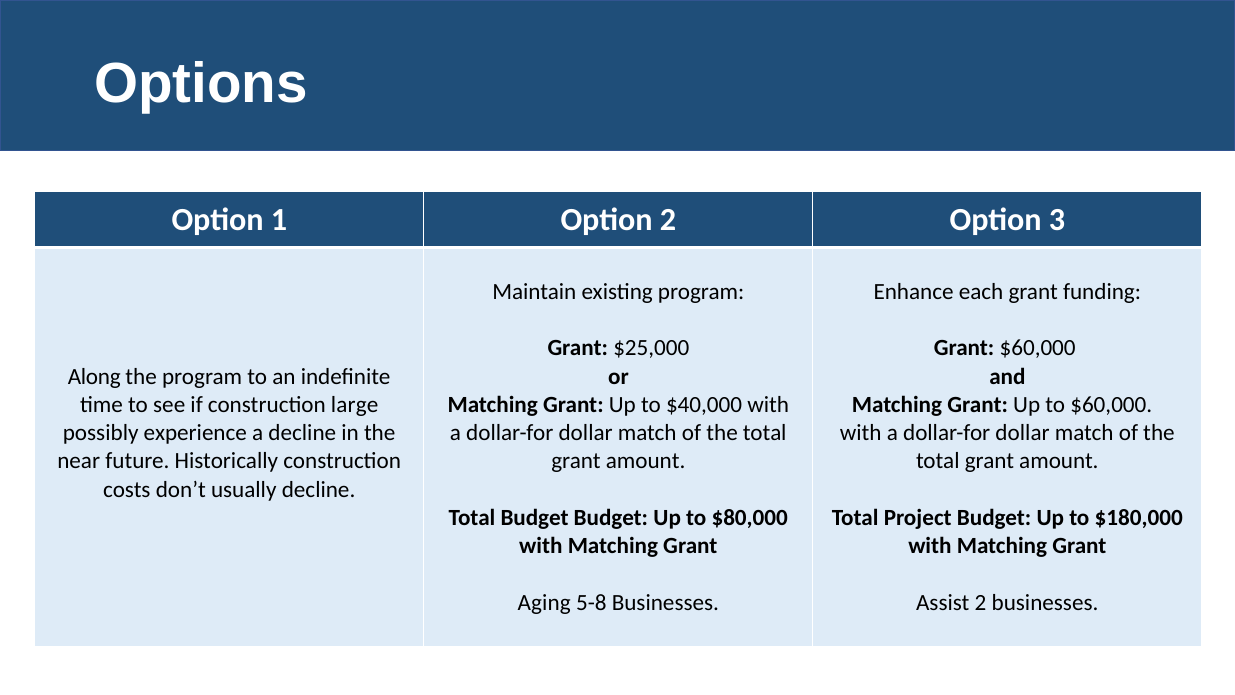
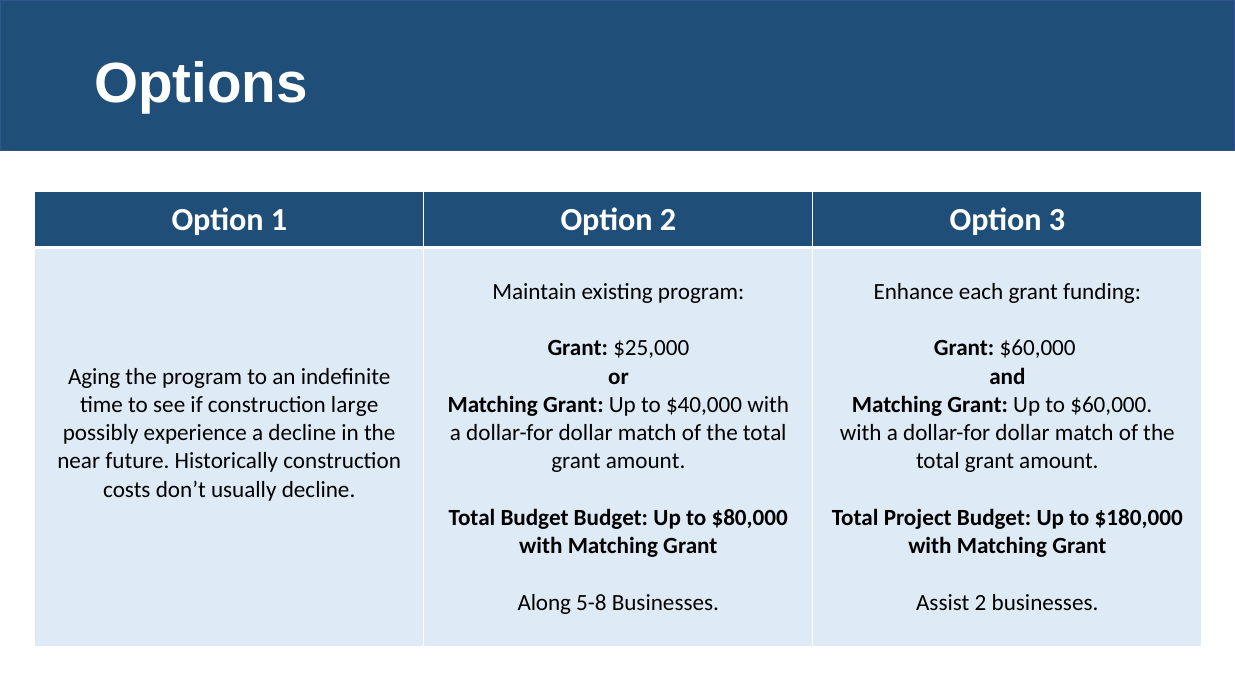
Along: Along -> Aging
Aging: Aging -> Along
